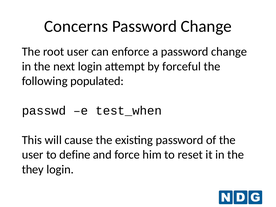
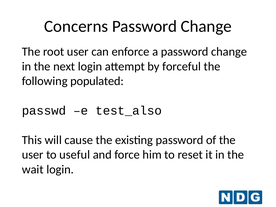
test_when: test_when -> test_also
define: define -> useful
they: they -> wait
